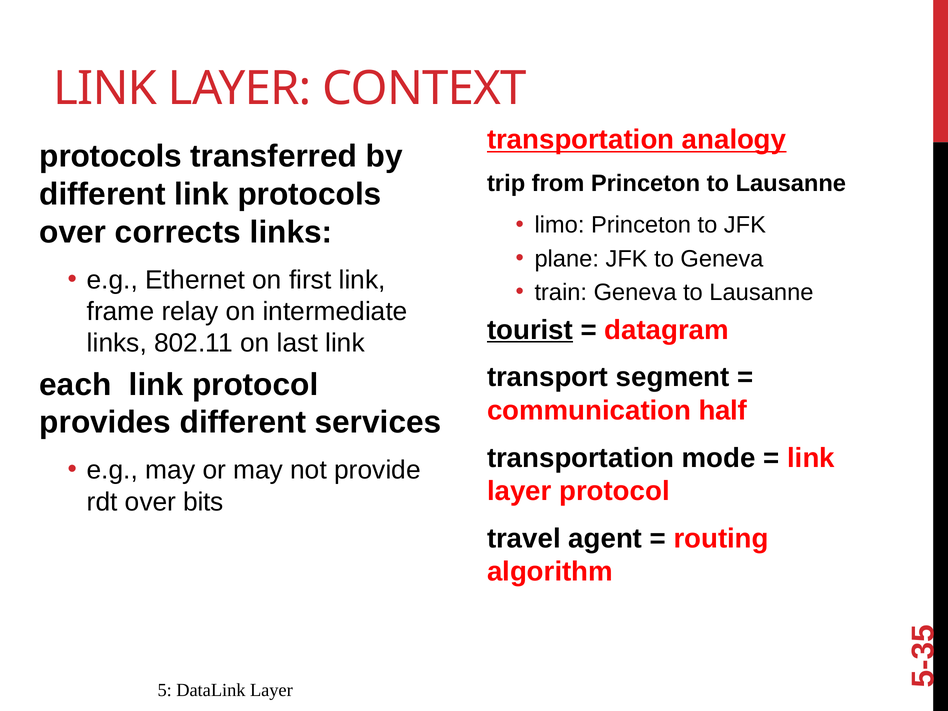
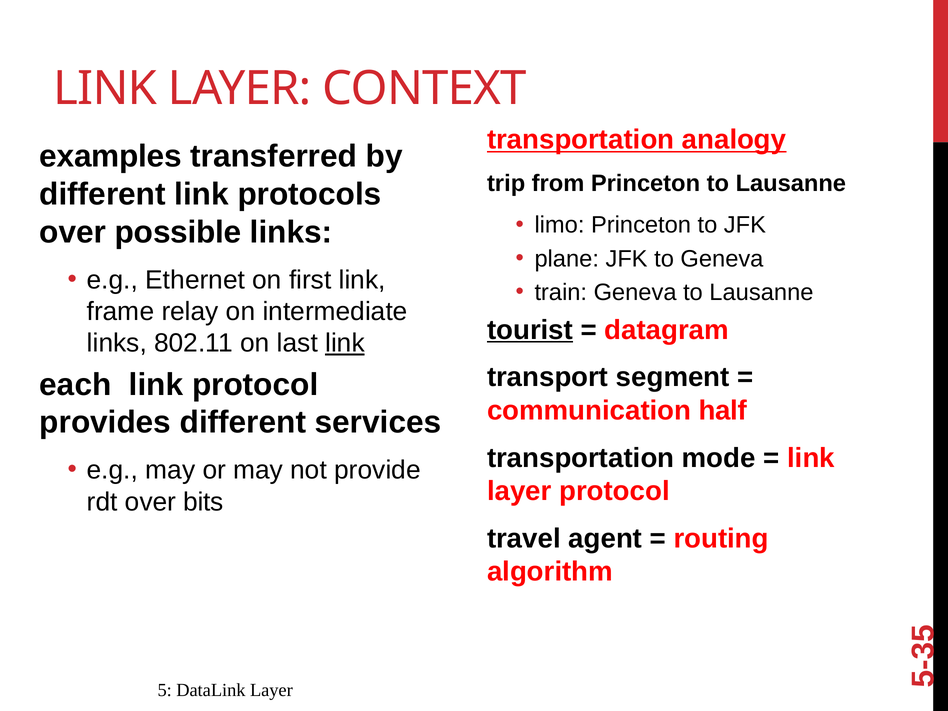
protocols at (111, 156): protocols -> examples
corrects: corrects -> possible
link at (345, 343) underline: none -> present
